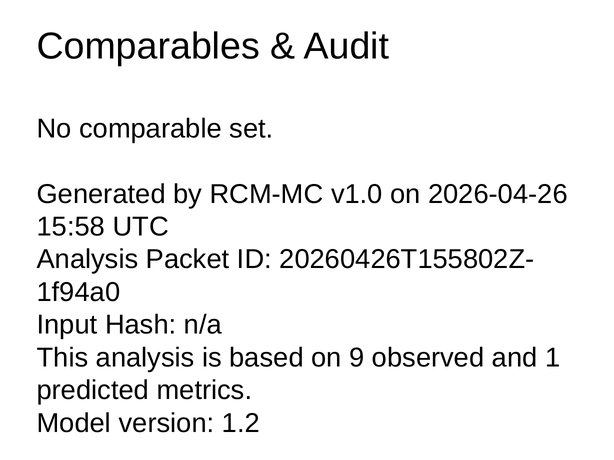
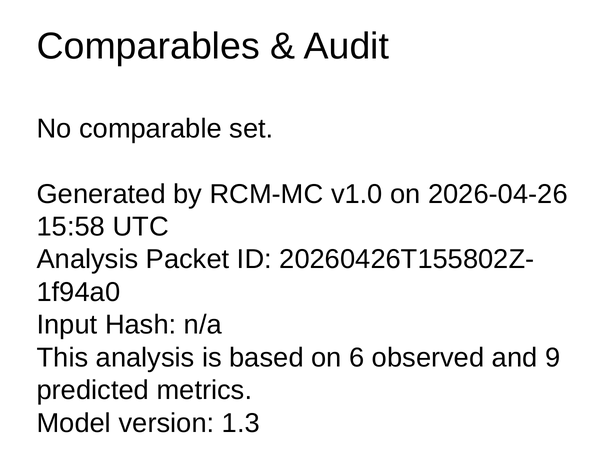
9: 9 -> 6
1: 1 -> 9
1.2: 1.2 -> 1.3
